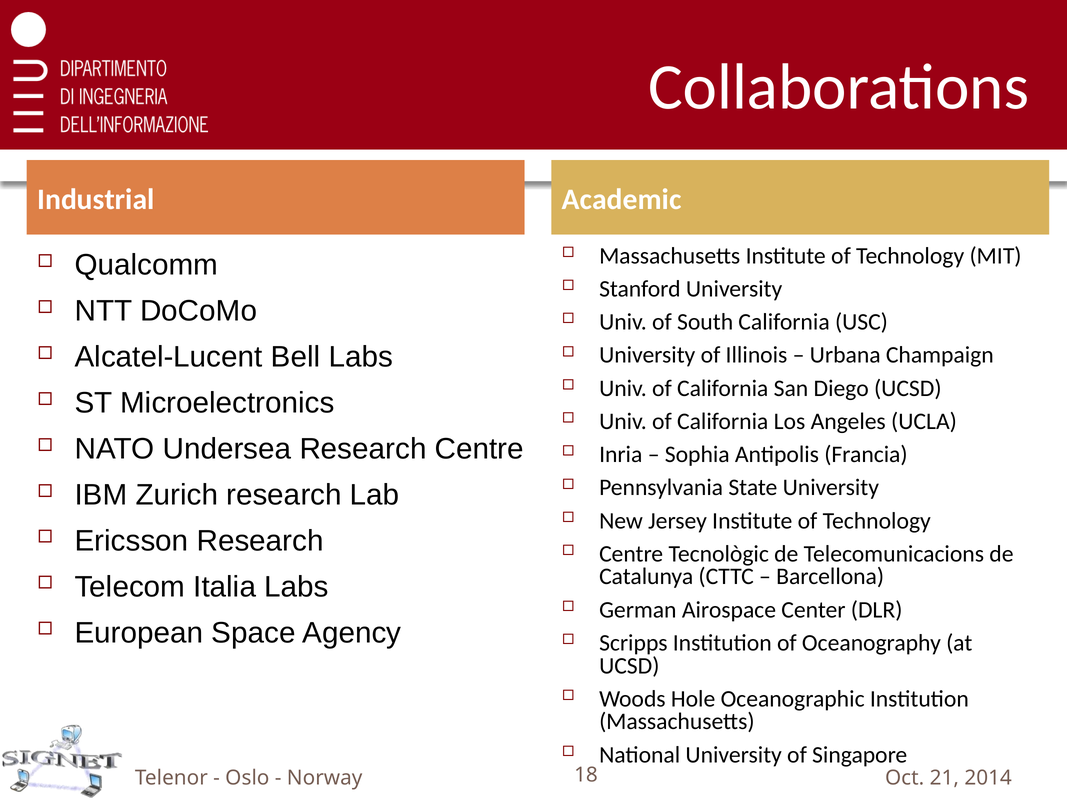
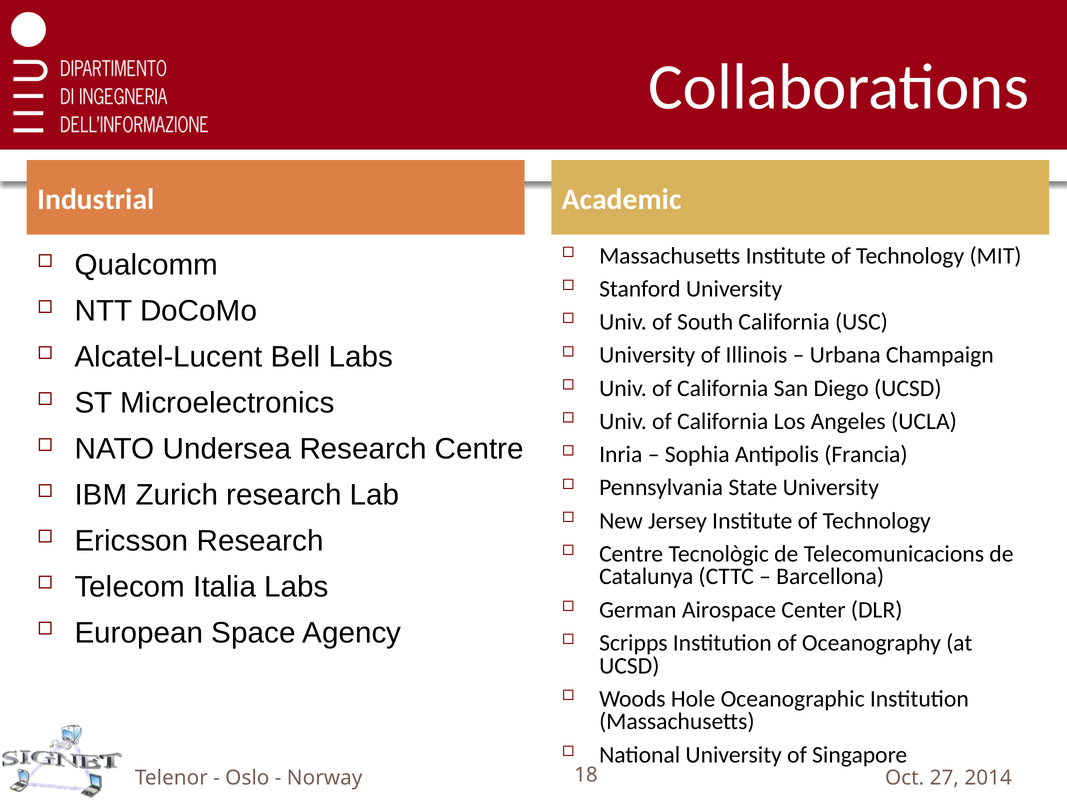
21: 21 -> 27
